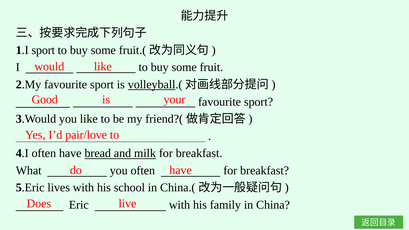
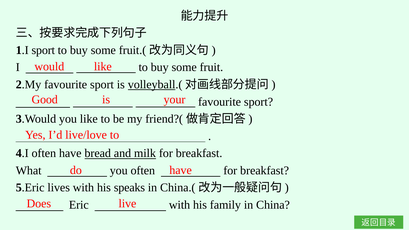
pair/love: pair/love -> live/love
school: school -> speaks
